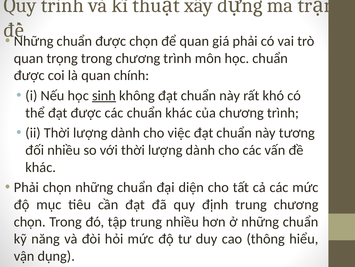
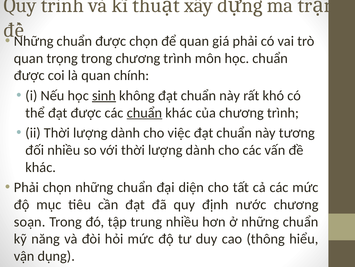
chuẩn at (144, 112) underline: none -> present
định trung: trung -> nước
chọn at (30, 221): chọn -> soạn
